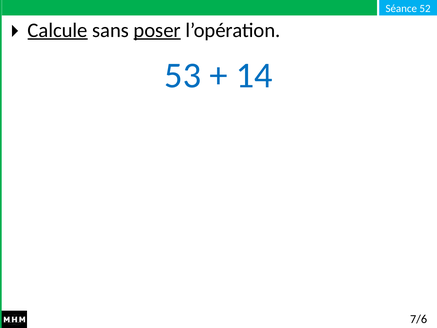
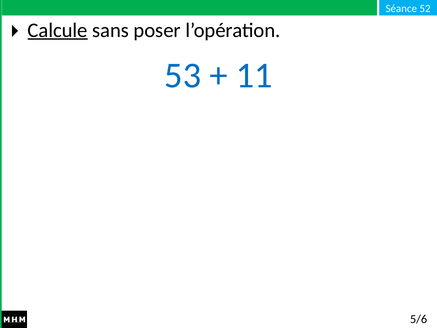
poser underline: present -> none
14: 14 -> 11
7/6: 7/6 -> 5/6
